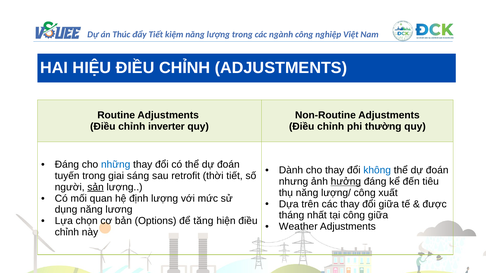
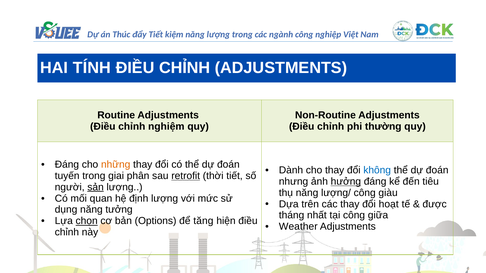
HIỆU: HIỆU -> TÍNH
inverter: inverter -> nghiệm
những colour: blue -> orange
sáng: sáng -> phân
retrofit underline: none -> present
xuất: xuất -> giàu
đổi giữa: giữa -> hoạt
lương: lương -> tưởng
chọn underline: none -> present
